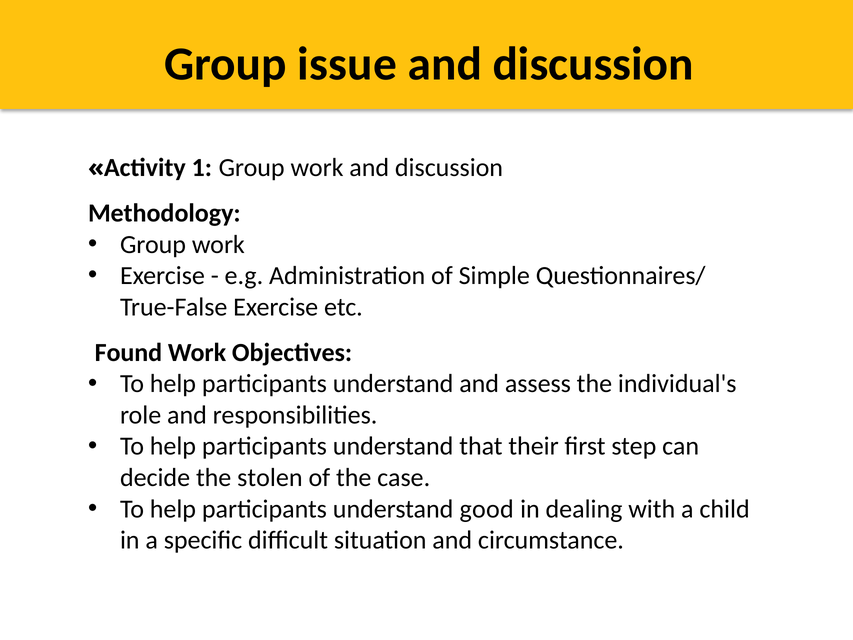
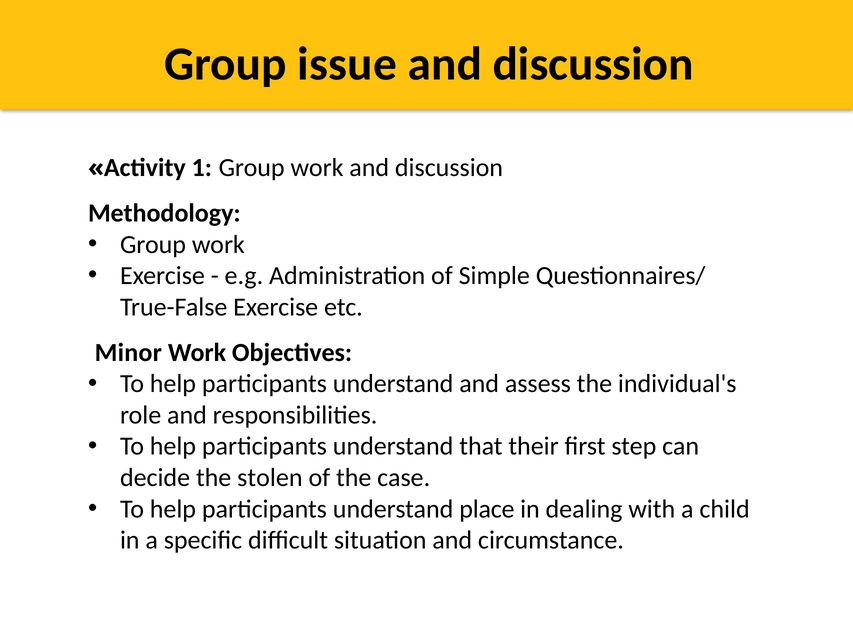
Found: Found -> Minor
good: good -> place
